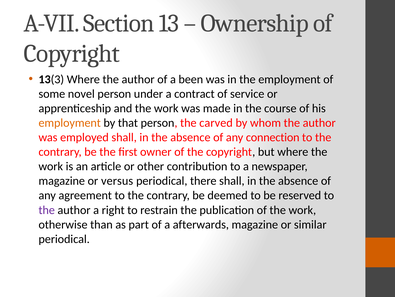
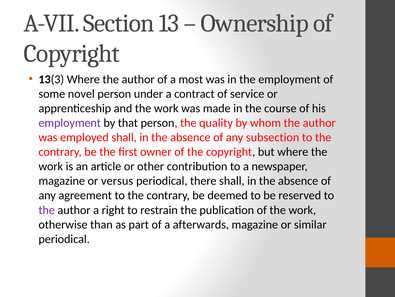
been: been -> most
employment at (70, 123) colour: orange -> purple
carved: carved -> quality
connection: connection -> subsection
